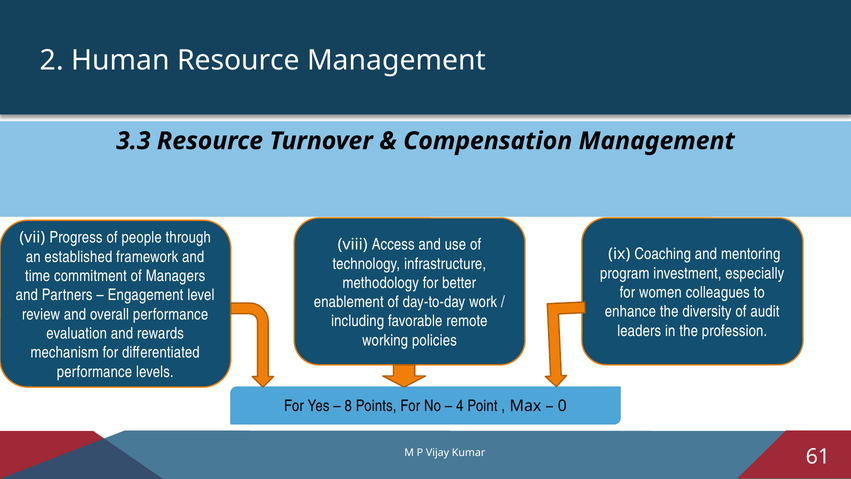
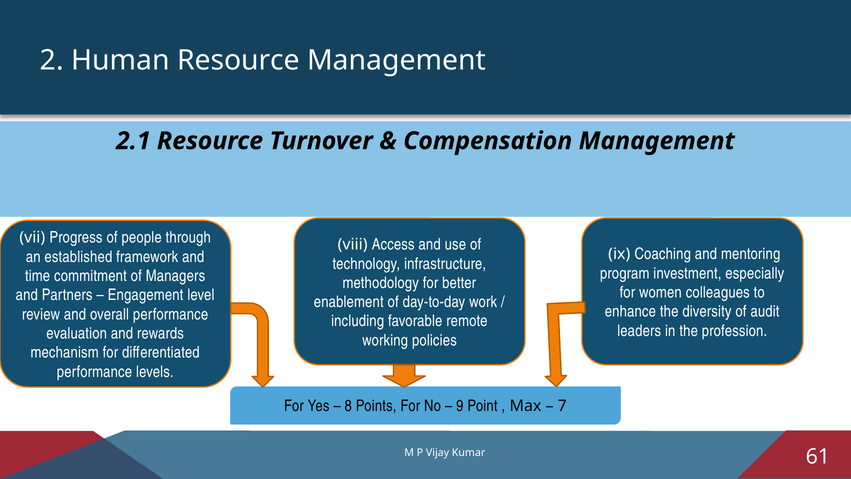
3.3: 3.3 -> 2.1
4: 4 -> 9
0: 0 -> 7
